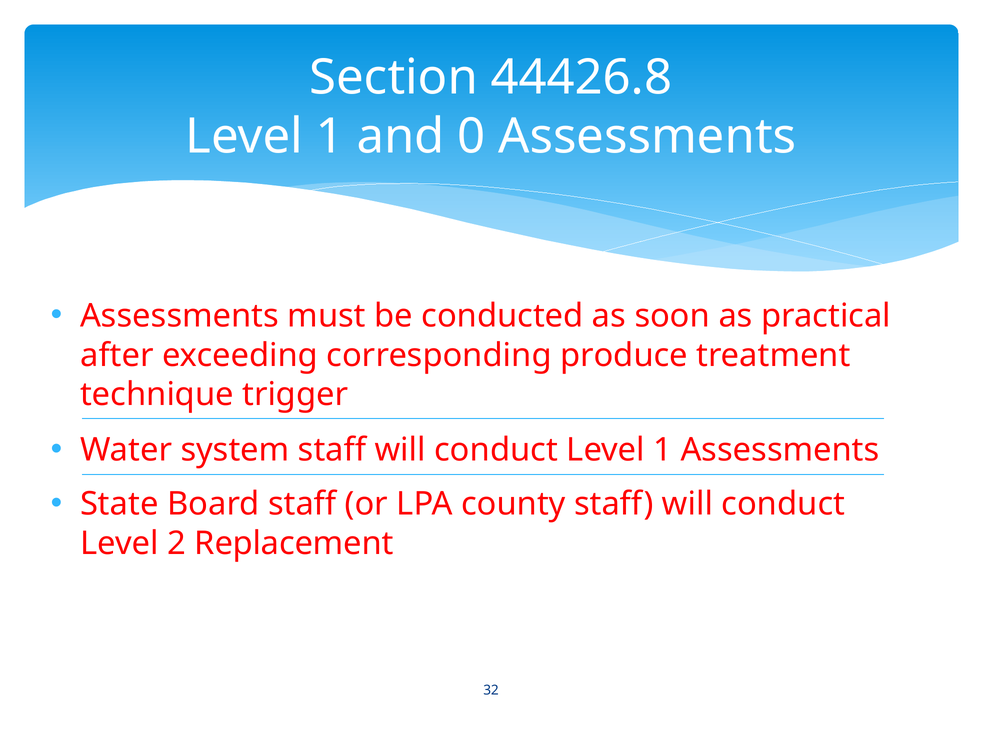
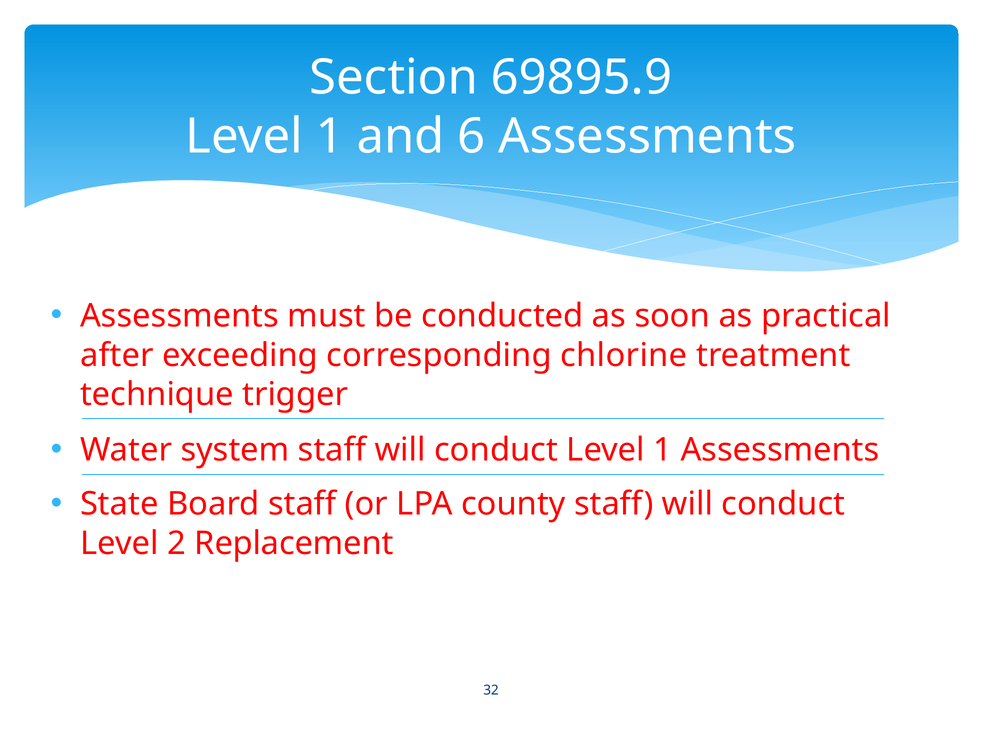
44426.8: 44426.8 -> 69895.9
0: 0 -> 6
produce: produce -> chlorine
